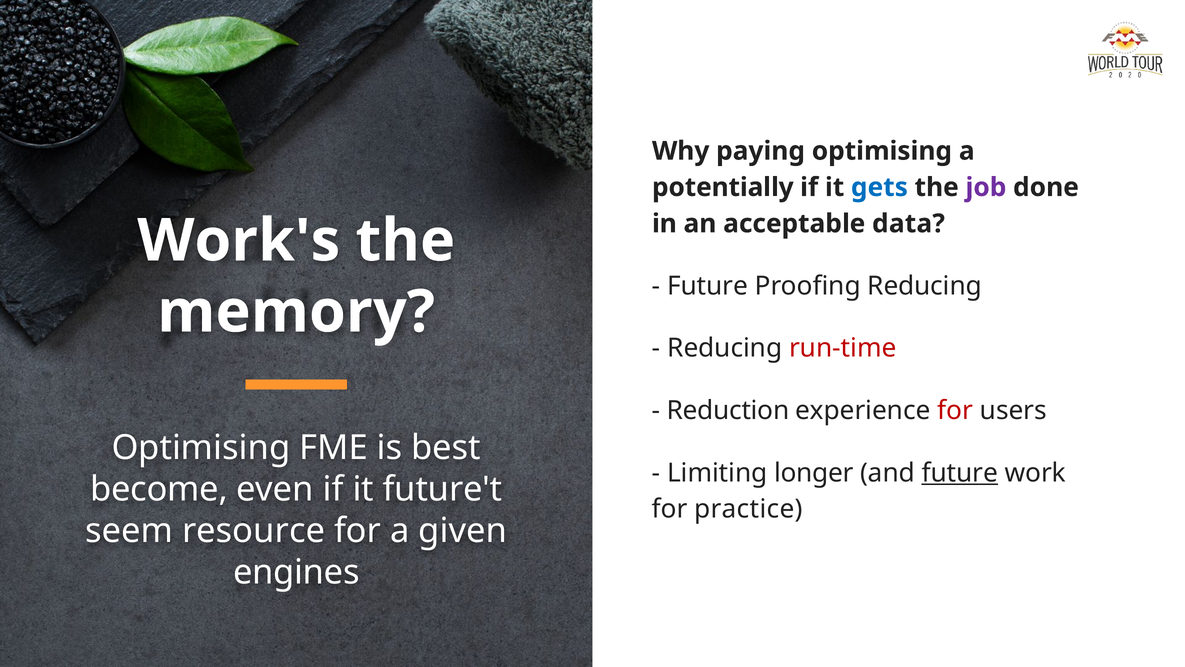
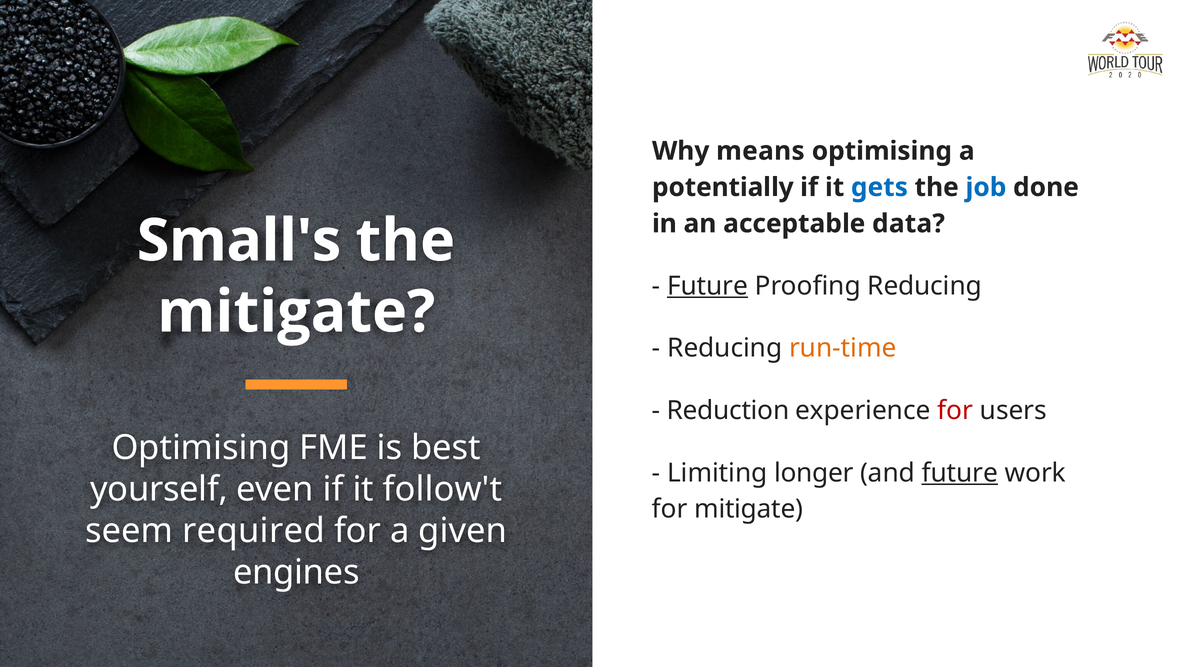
paying: paying -> means
job colour: purple -> blue
Work's: Work's -> Small's
Future at (708, 286) underline: none -> present
memory at (296, 312): memory -> mitigate
run-time colour: red -> orange
become: become -> yourself
future't: future't -> follow't
for practice: practice -> mitigate
resource: resource -> required
